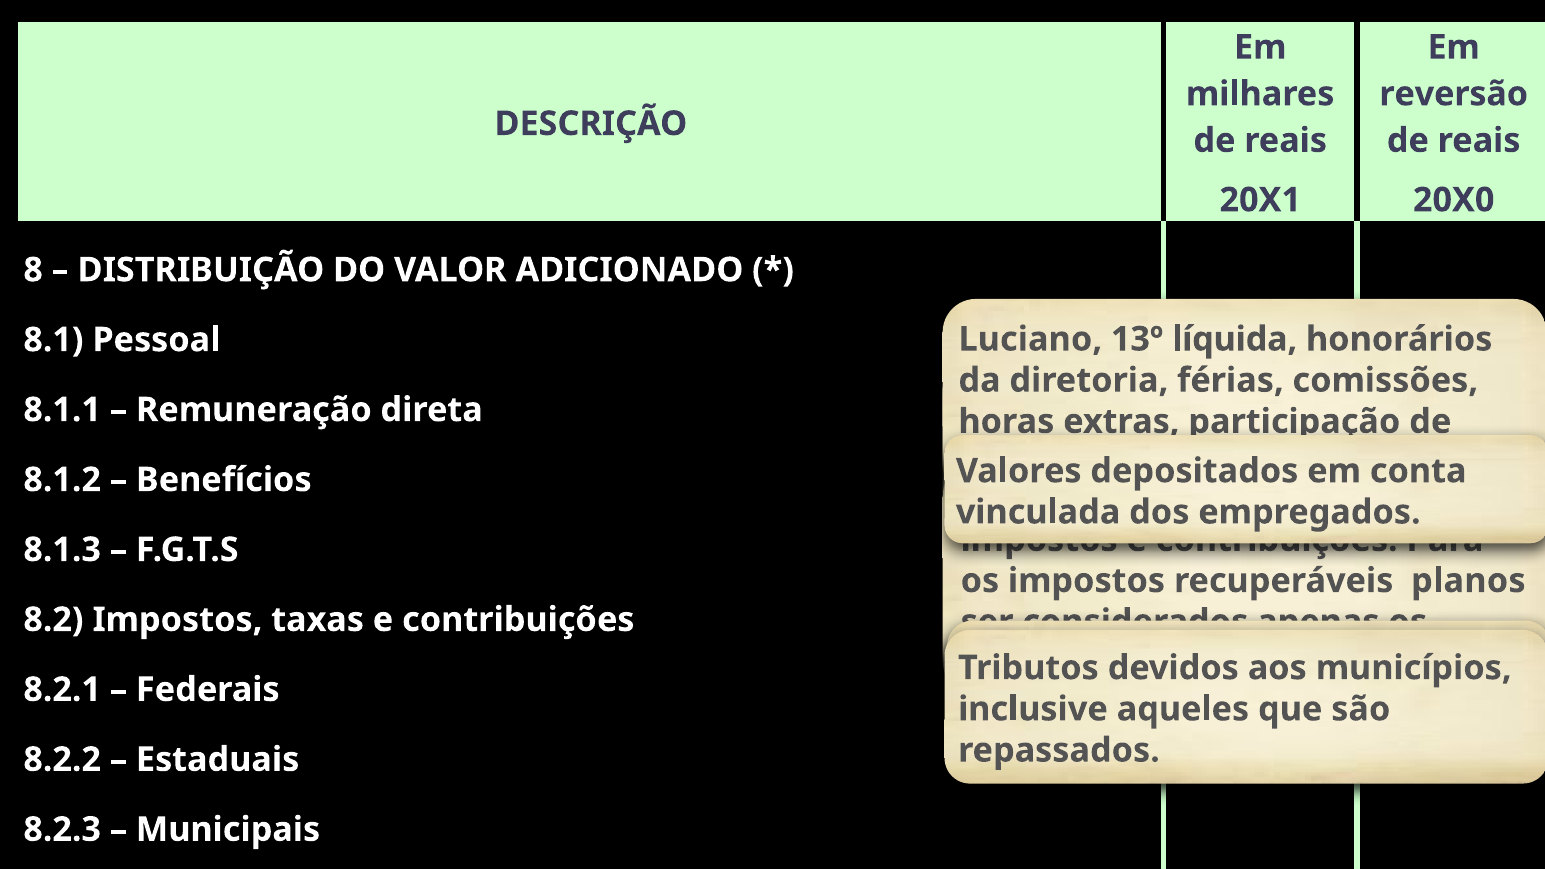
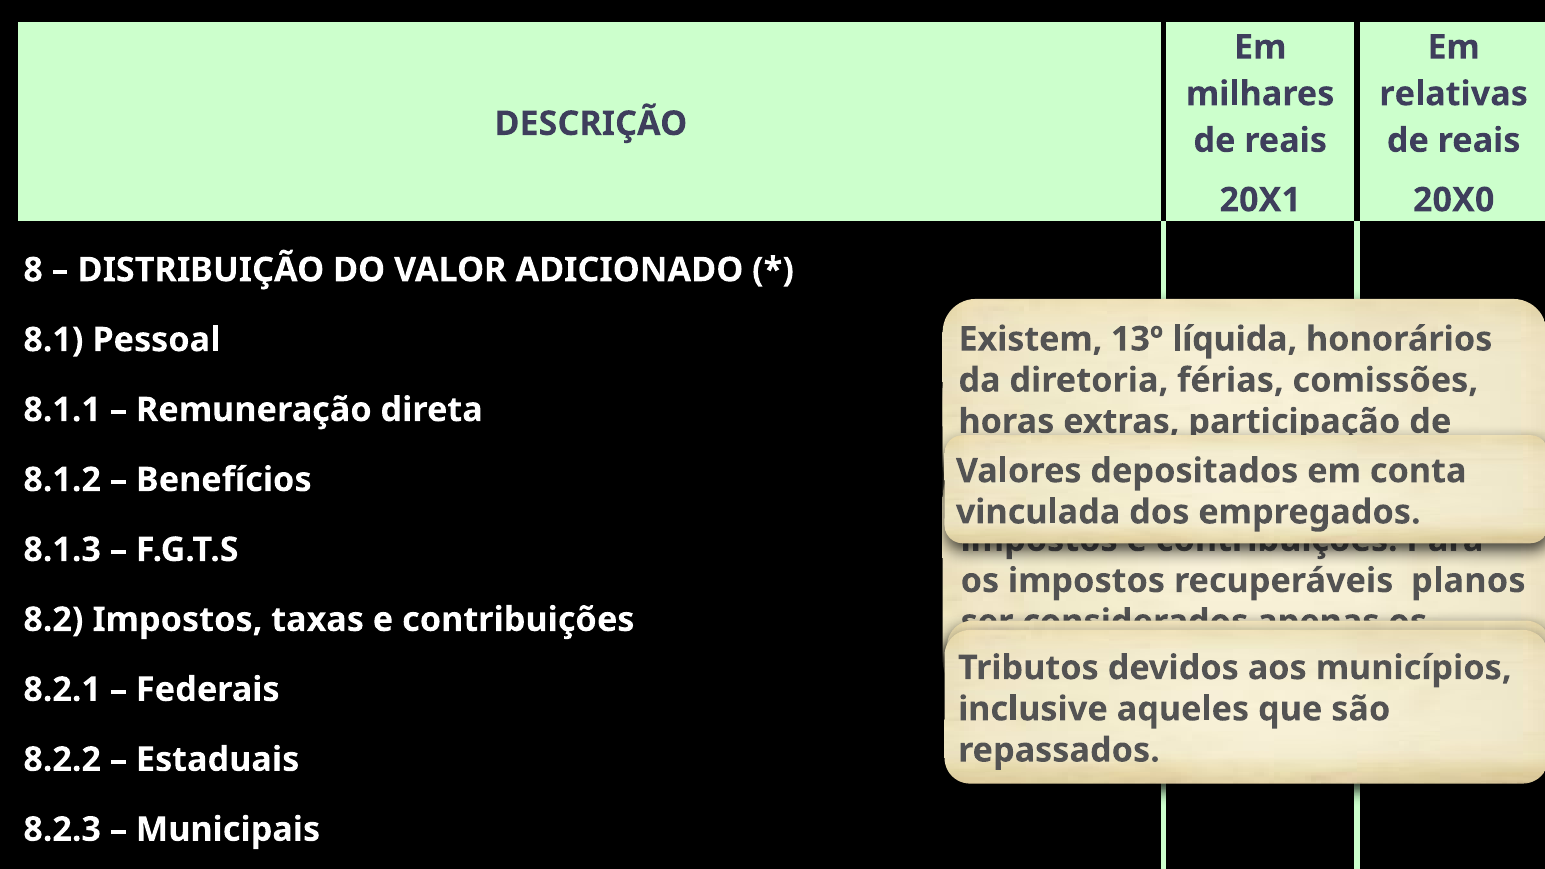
reversão: reversão -> relativas
Luciano: Luciano -> Existem
